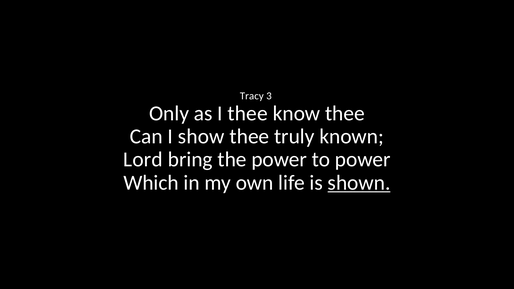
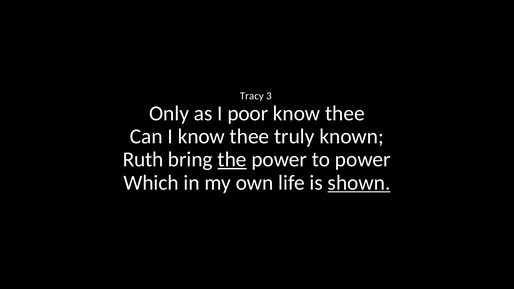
I thee: thee -> poor
I show: show -> know
Lord: Lord -> Ruth
the underline: none -> present
